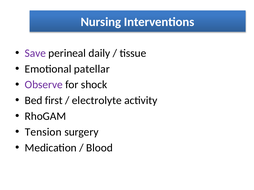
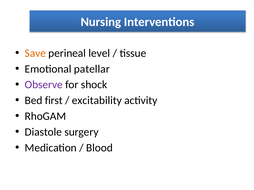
Save colour: purple -> orange
daily: daily -> level
electrolyte: electrolyte -> excitability
Tension: Tension -> Diastole
